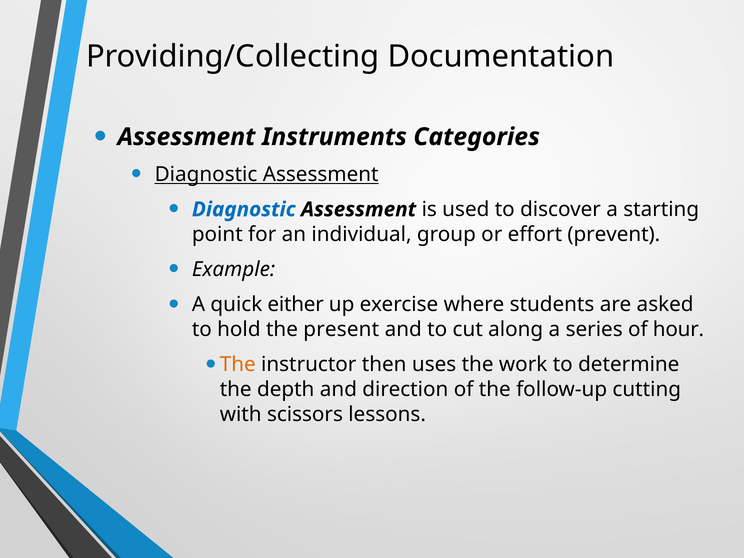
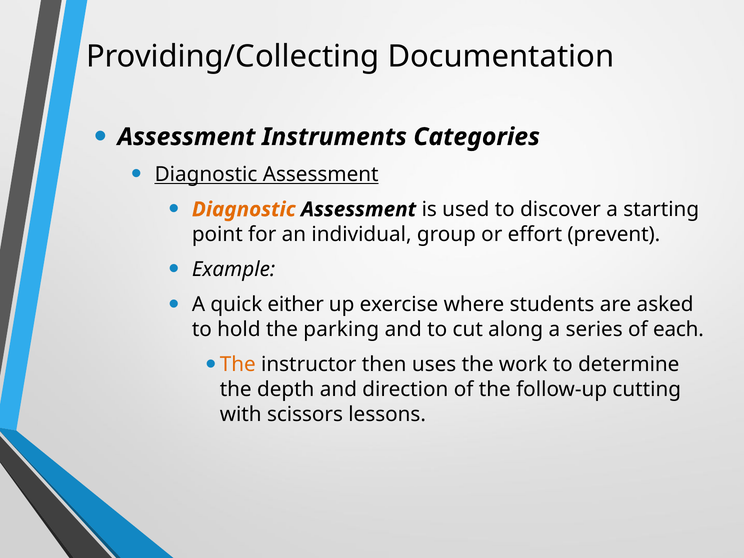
Diagnostic at (244, 209) colour: blue -> orange
present: present -> parking
hour: hour -> each
